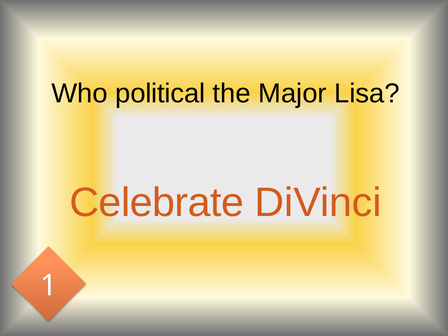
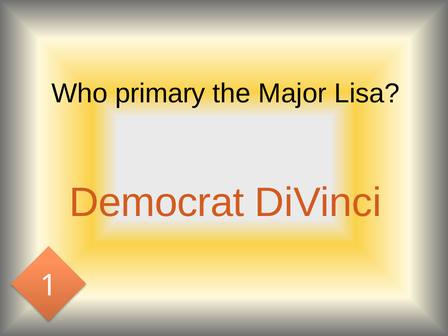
political: political -> primary
Celebrate: Celebrate -> Democrat
